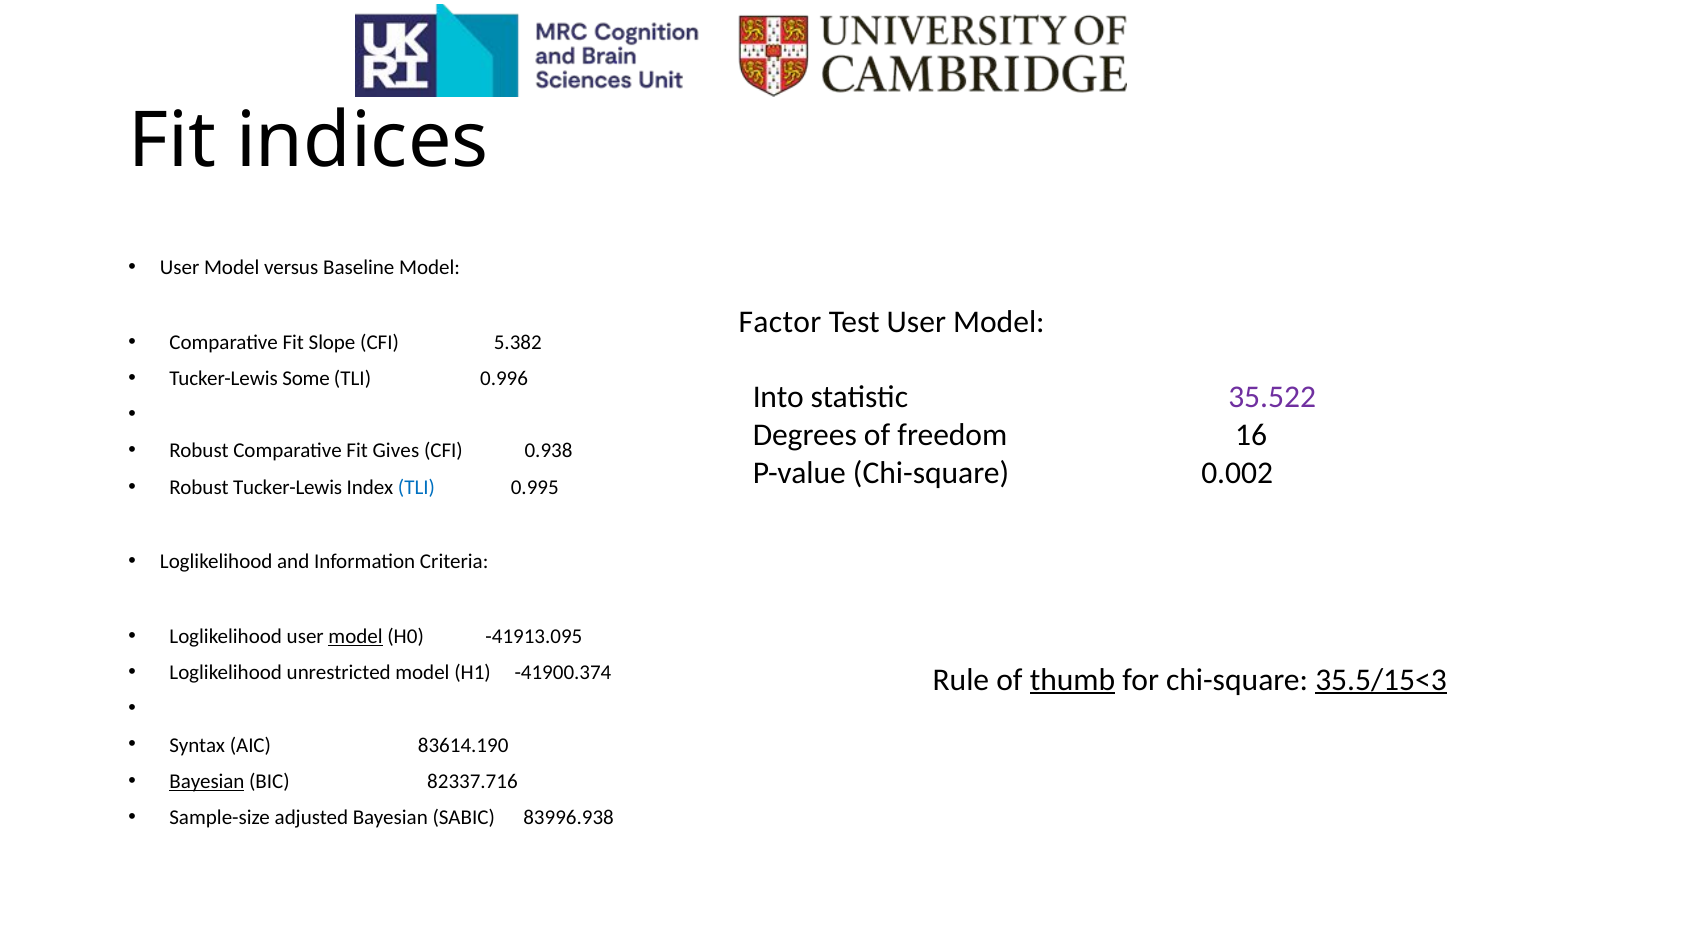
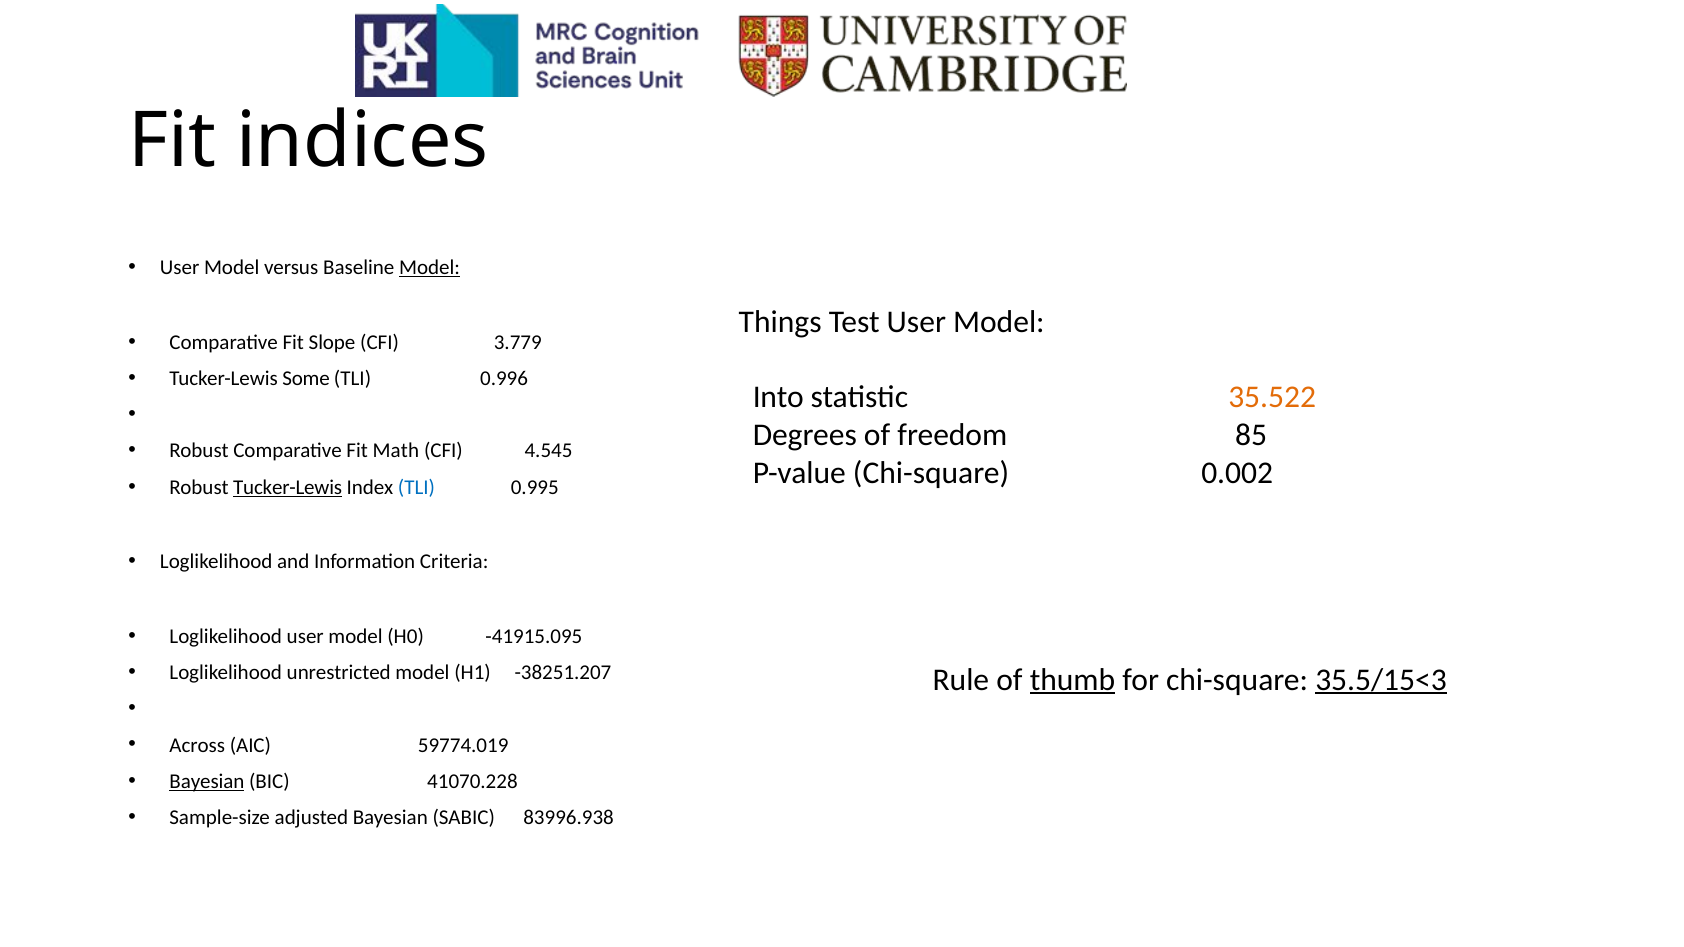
Model at (430, 268) underline: none -> present
Factor: Factor -> Things
5.382: 5.382 -> 3.779
35.522 colour: purple -> orange
16: 16 -> 85
Gives: Gives -> Math
0.938: 0.938 -> 4.545
Tucker-Lewis at (288, 487) underline: none -> present
model at (356, 637) underline: present -> none
-41913.095: -41913.095 -> -41915.095
-41900.374: -41900.374 -> -38251.207
Syntax: Syntax -> Across
83614.190: 83614.190 -> 59774.019
82337.716: 82337.716 -> 41070.228
